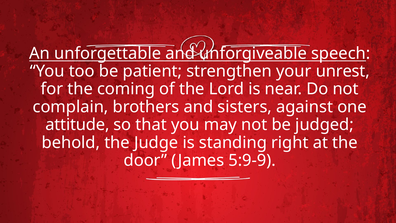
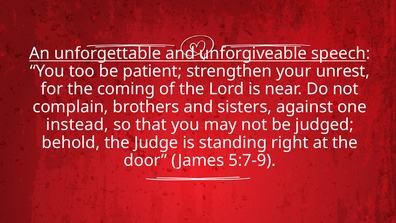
attitude: attitude -> instead
5:9-9: 5:9-9 -> 5:7-9
